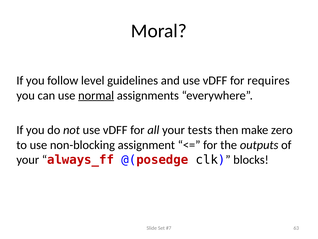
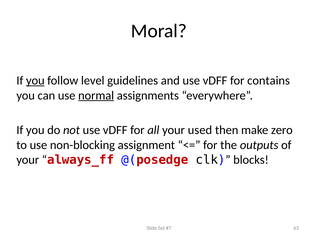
you at (35, 80) underline: none -> present
requires: requires -> contains
tests: tests -> used
